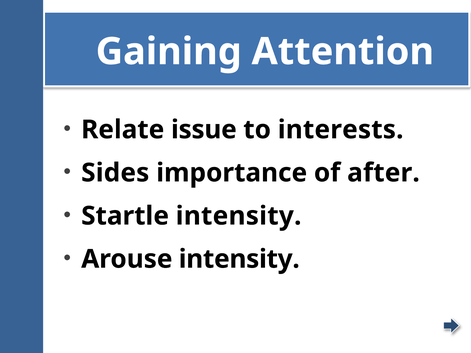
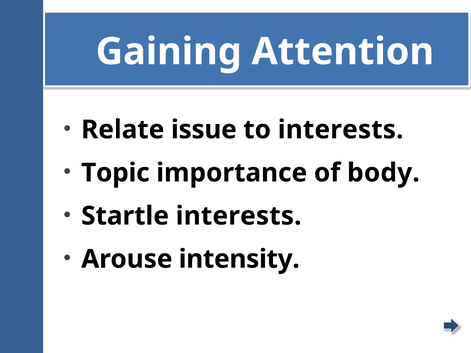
Sides: Sides -> Topic
after: after -> body
Startle intensity: intensity -> interests
